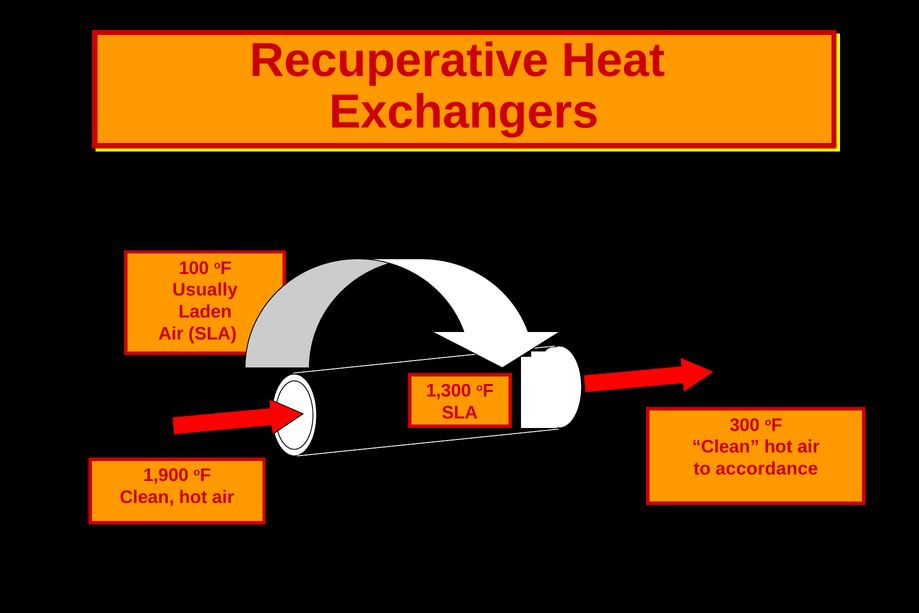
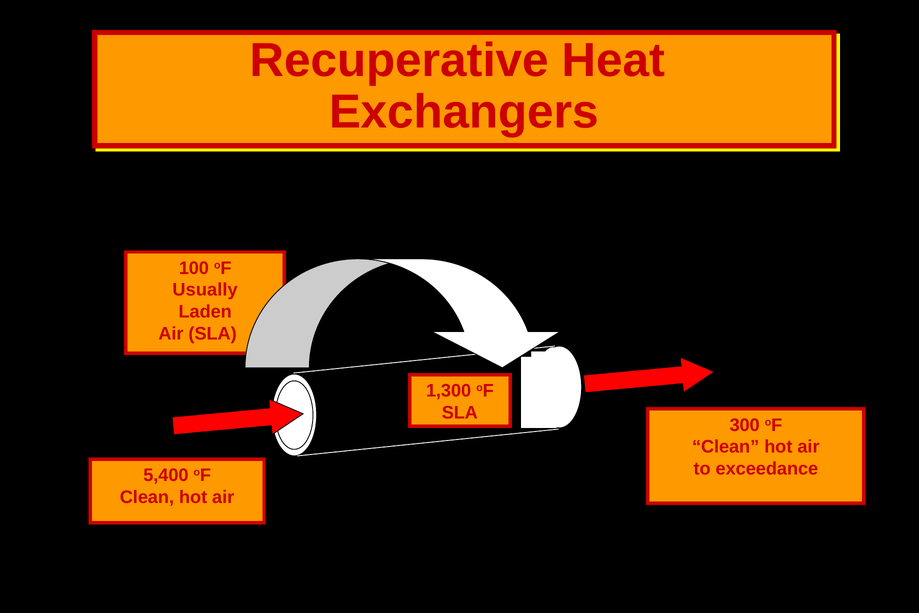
accordance: accordance -> exceedance
1,900: 1,900 -> 5,400
